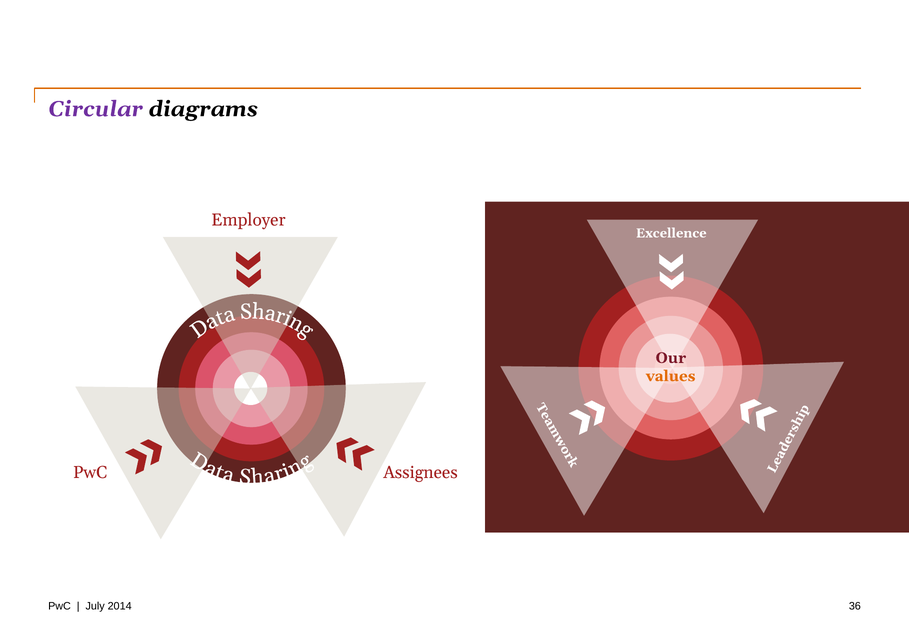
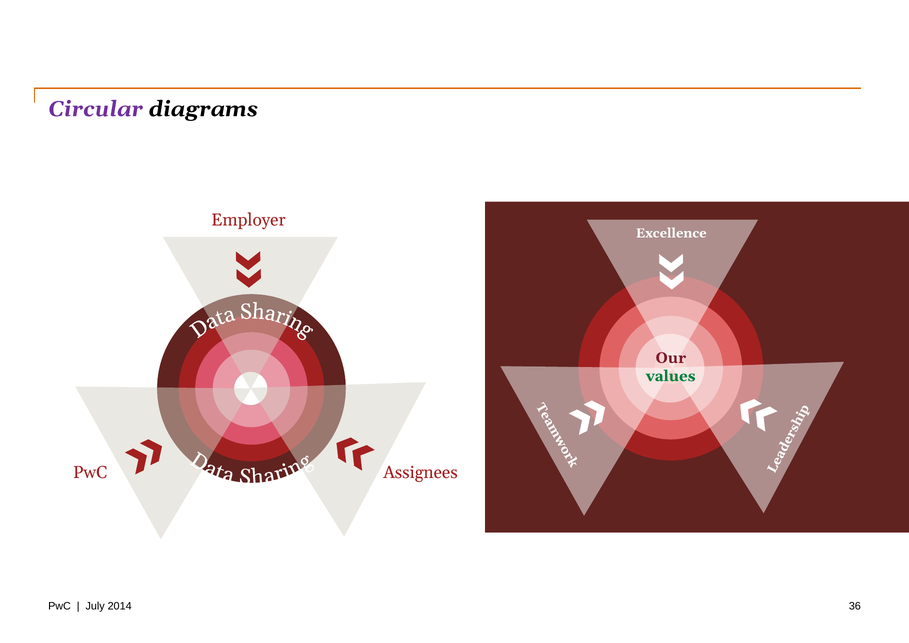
values colour: orange -> green
